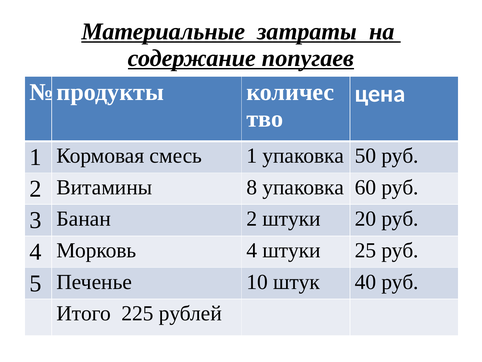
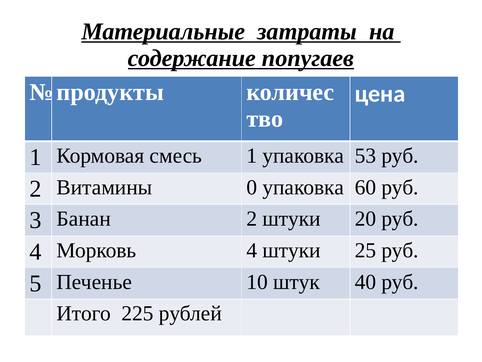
50: 50 -> 53
8: 8 -> 0
